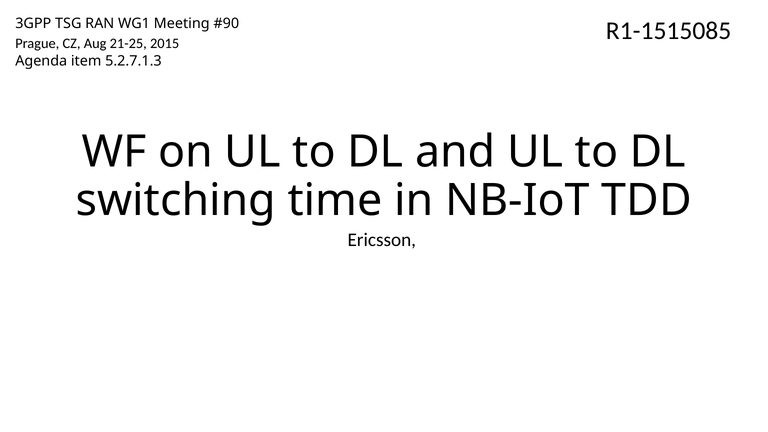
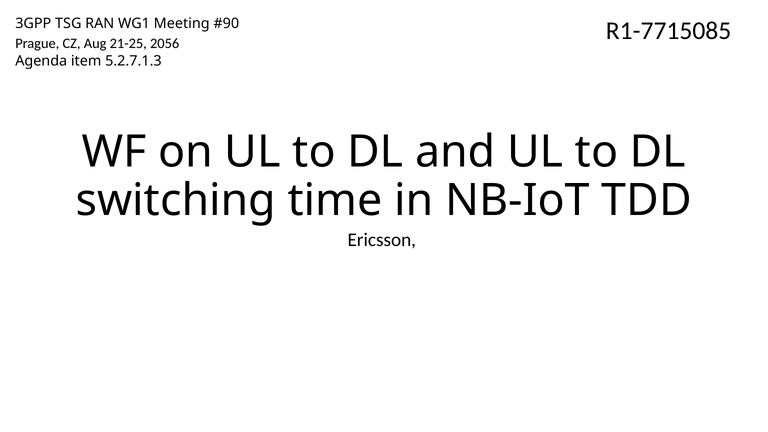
R1-1515085: R1-1515085 -> R1-7715085
2015: 2015 -> 2056
